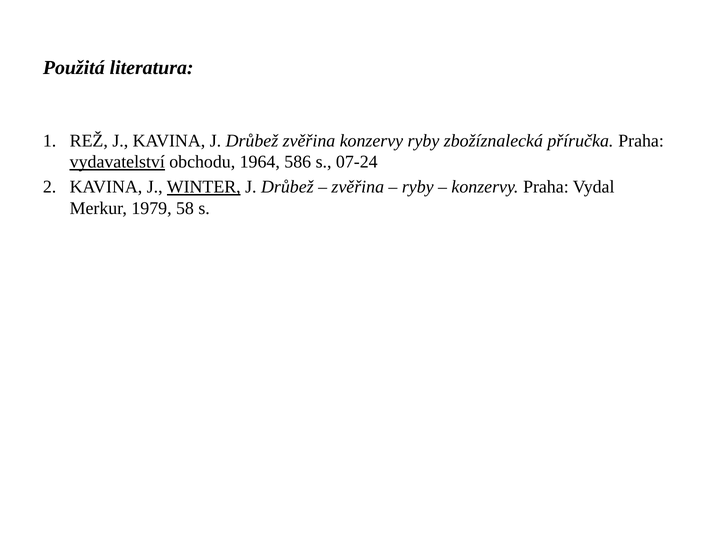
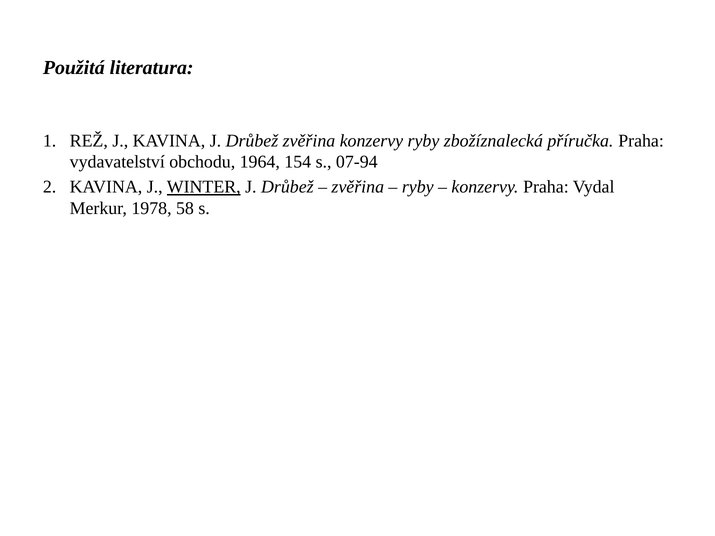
vydavatelství underline: present -> none
586: 586 -> 154
07-24: 07-24 -> 07-94
1979: 1979 -> 1978
